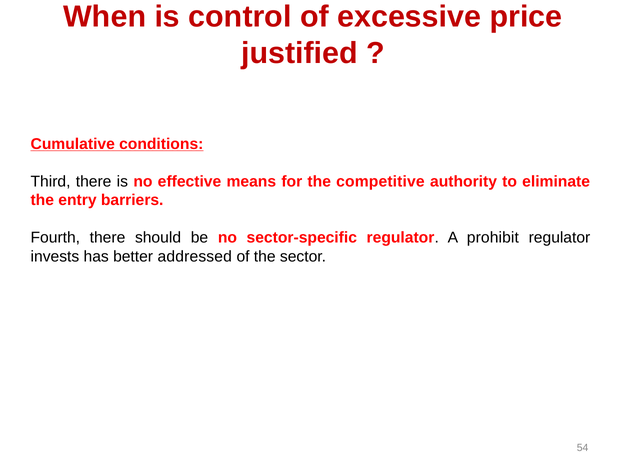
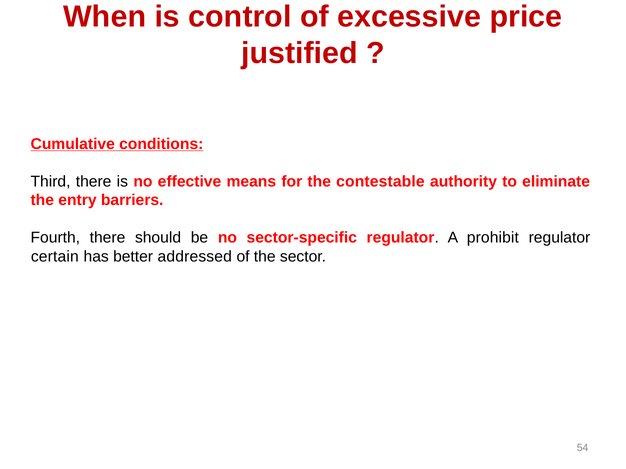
competitive: competitive -> contestable
invests: invests -> certain
